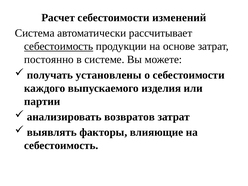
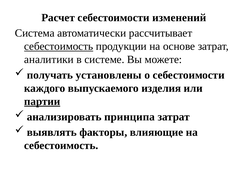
постоянно: постоянно -> аналитики
партии underline: none -> present
возвратов: возвратов -> принципа
